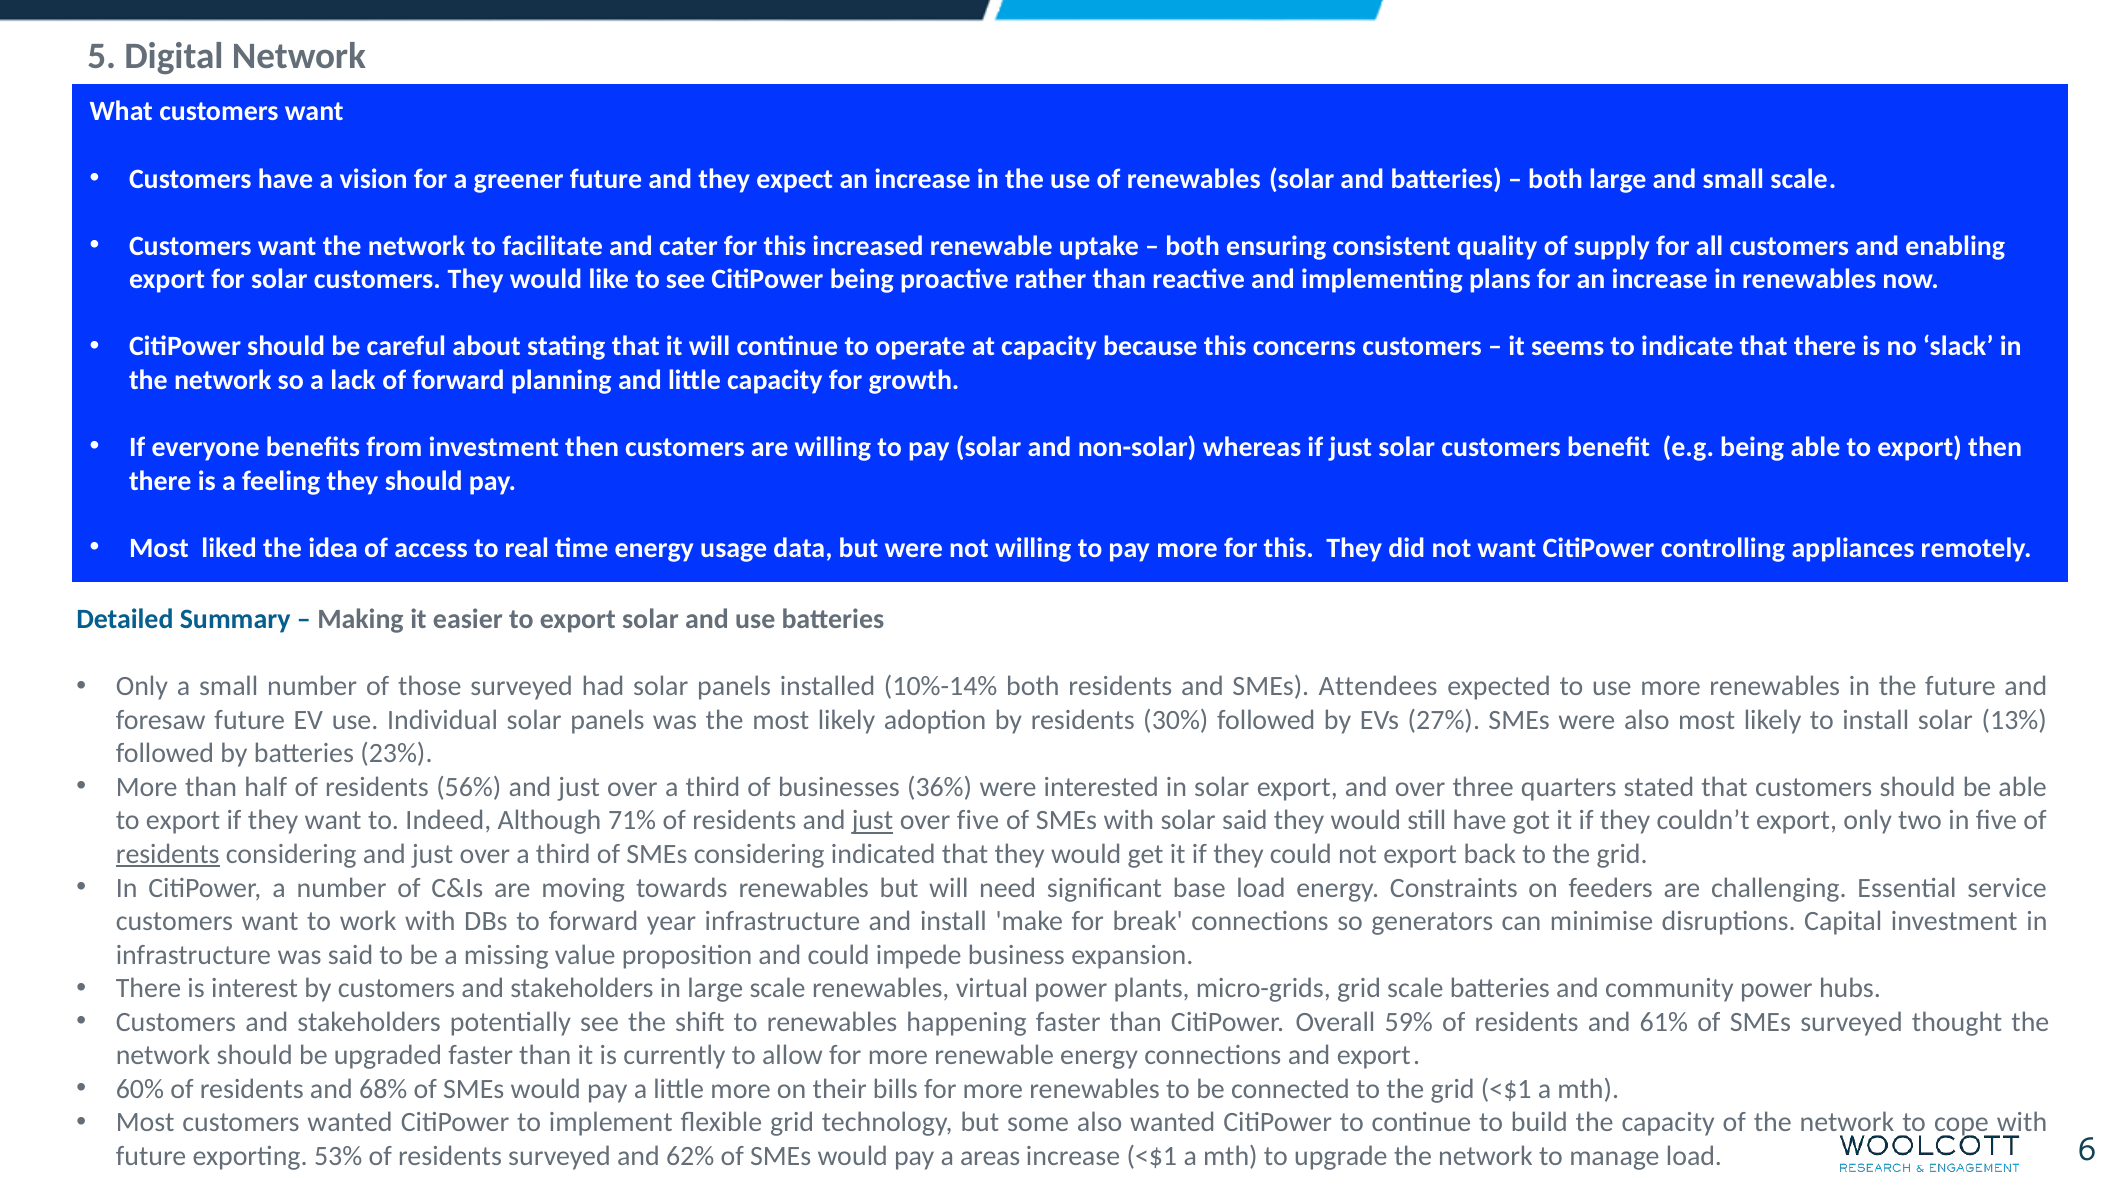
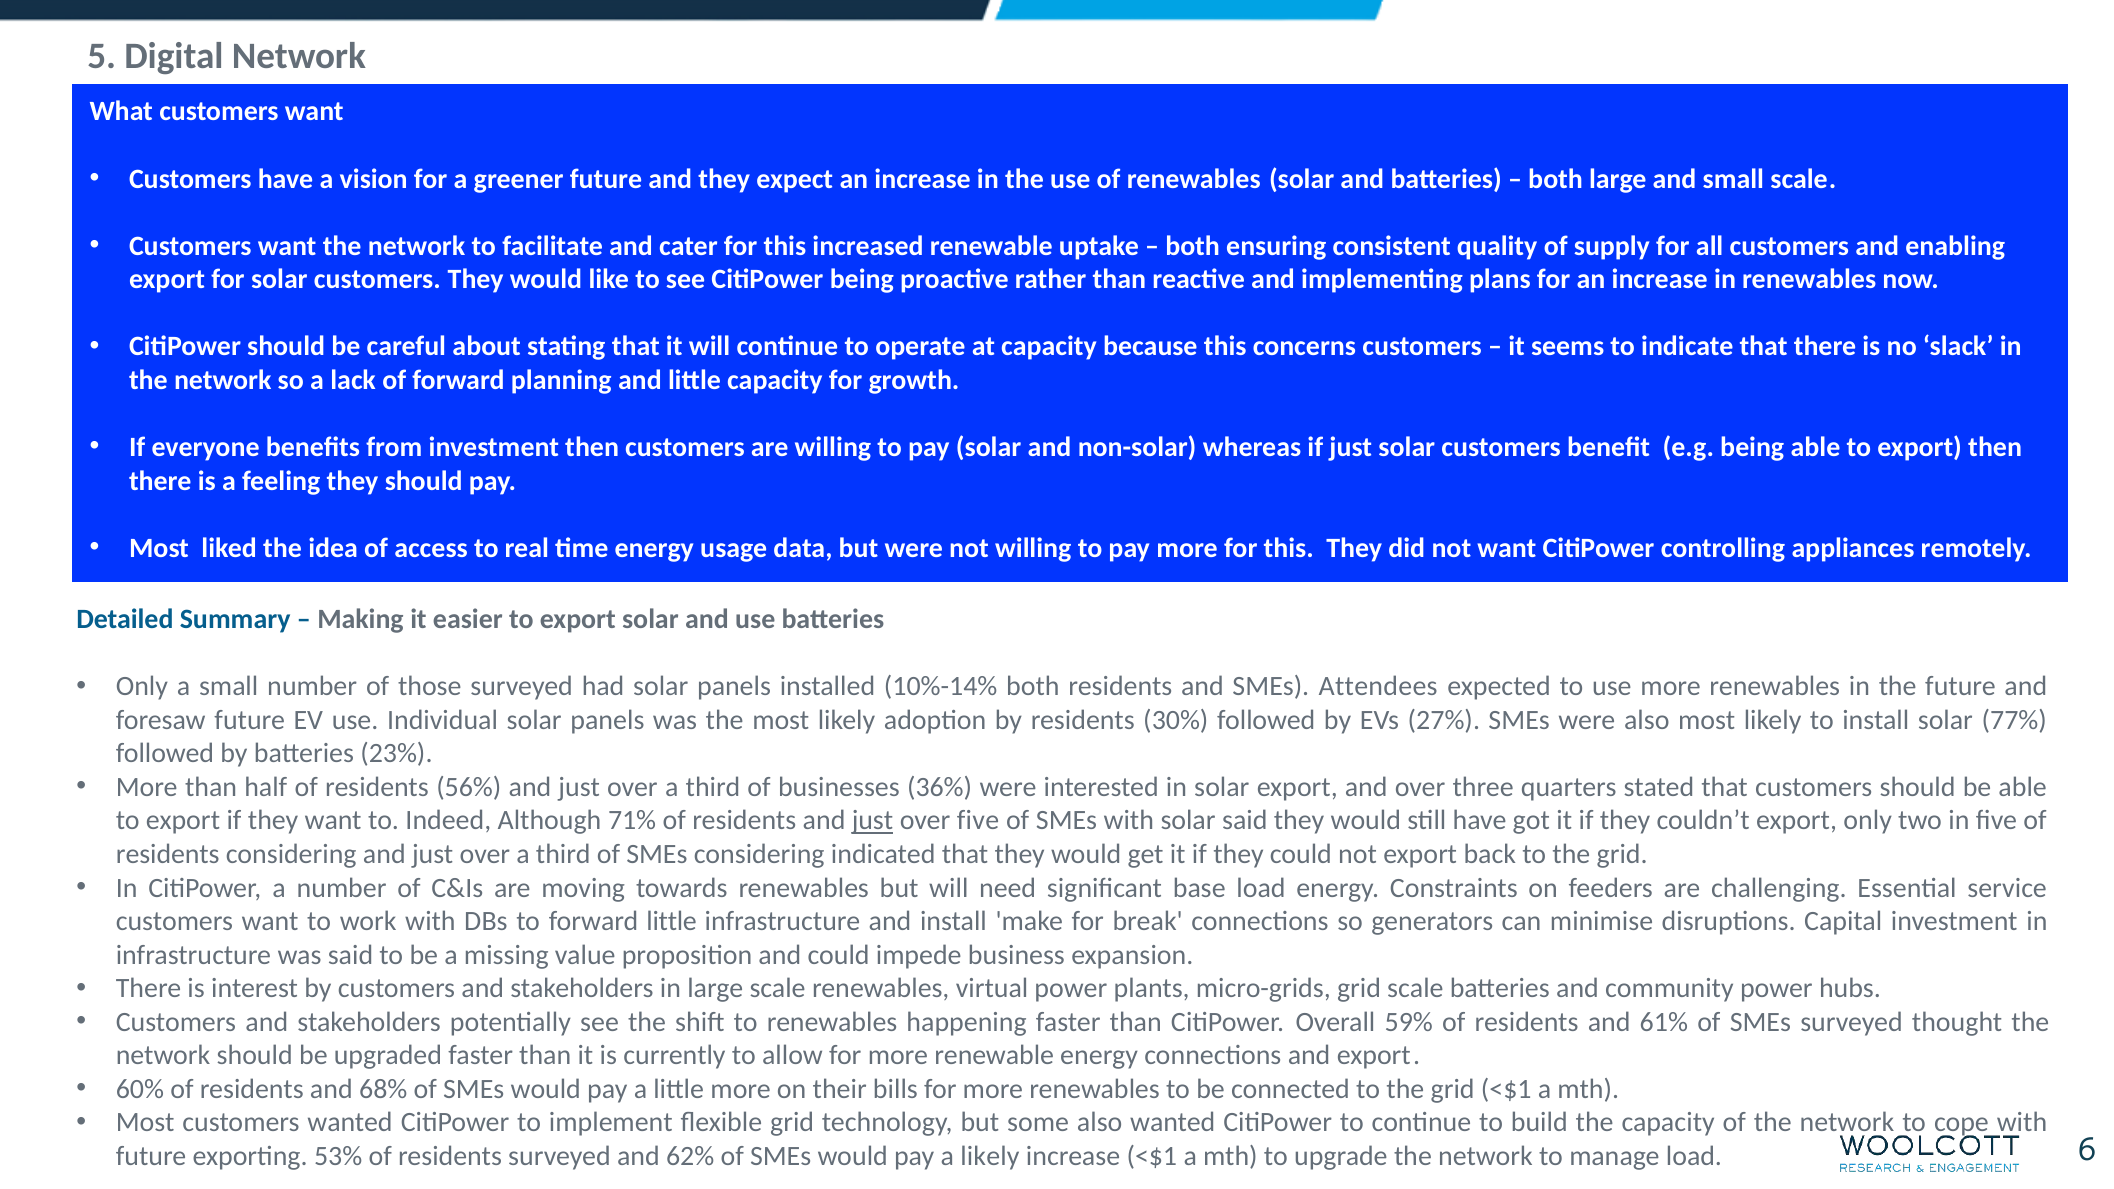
13%: 13% -> 77%
residents at (168, 854) underline: present -> none
forward year: year -> little
a areas: areas -> likely
